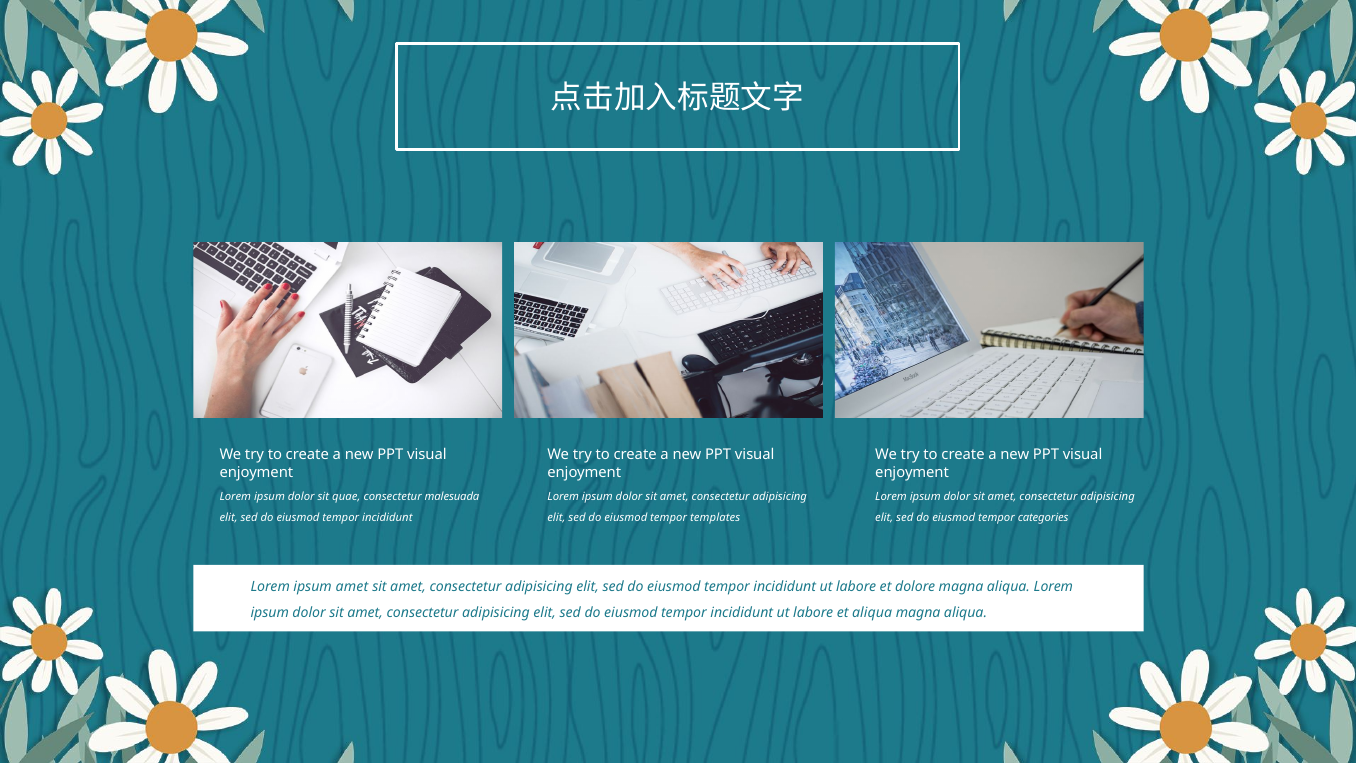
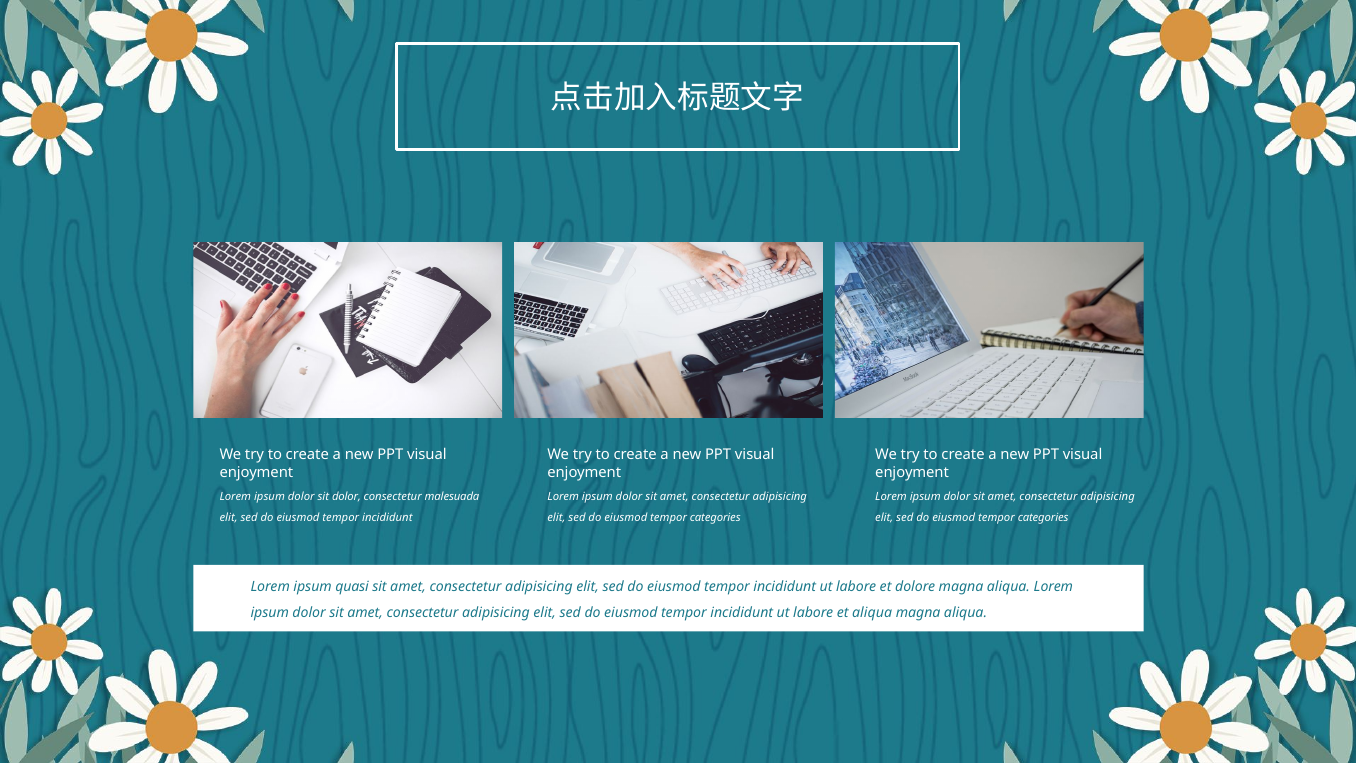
sit quae: quae -> dolor
templates at (715, 518): templates -> categories
ipsum amet: amet -> quasi
